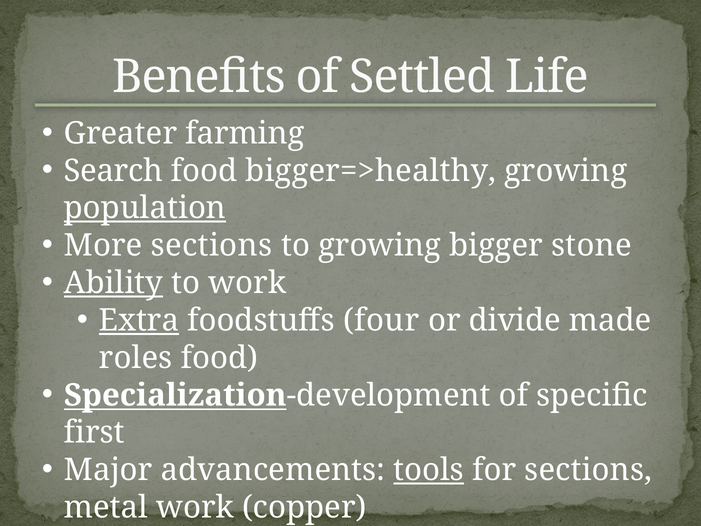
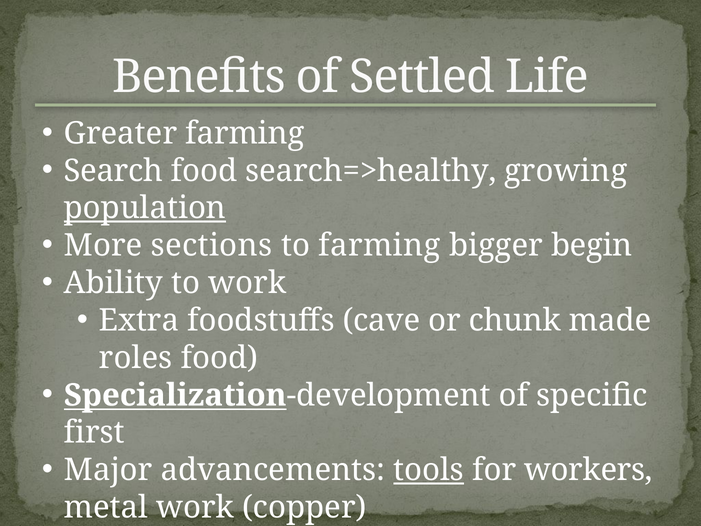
bigger=>healthy: bigger=>healthy -> search=>healthy
to growing: growing -> farming
stone: stone -> begin
Ability underline: present -> none
Extra underline: present -> none
four: four -> cave
divide: divide -> chunk
for sections: sections -> workers
